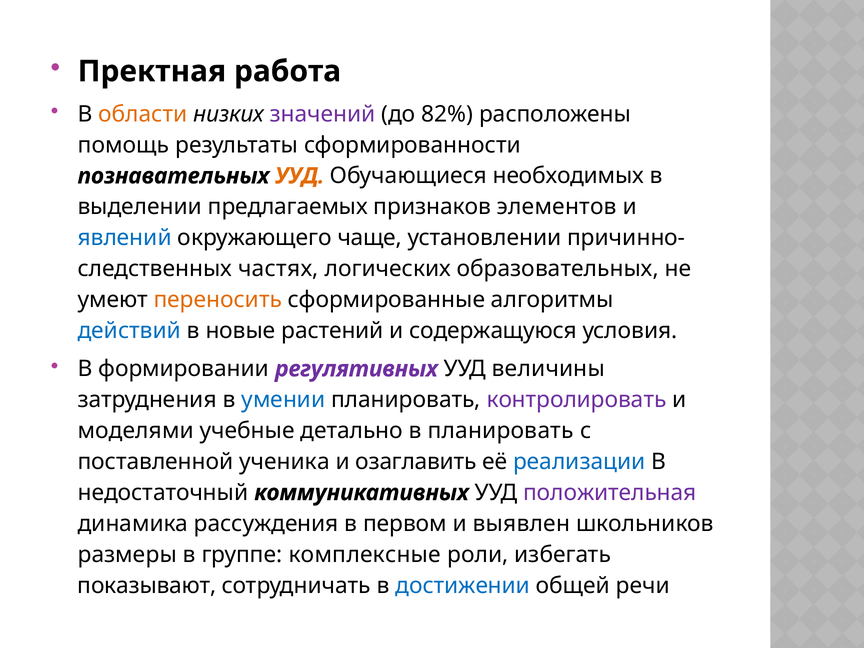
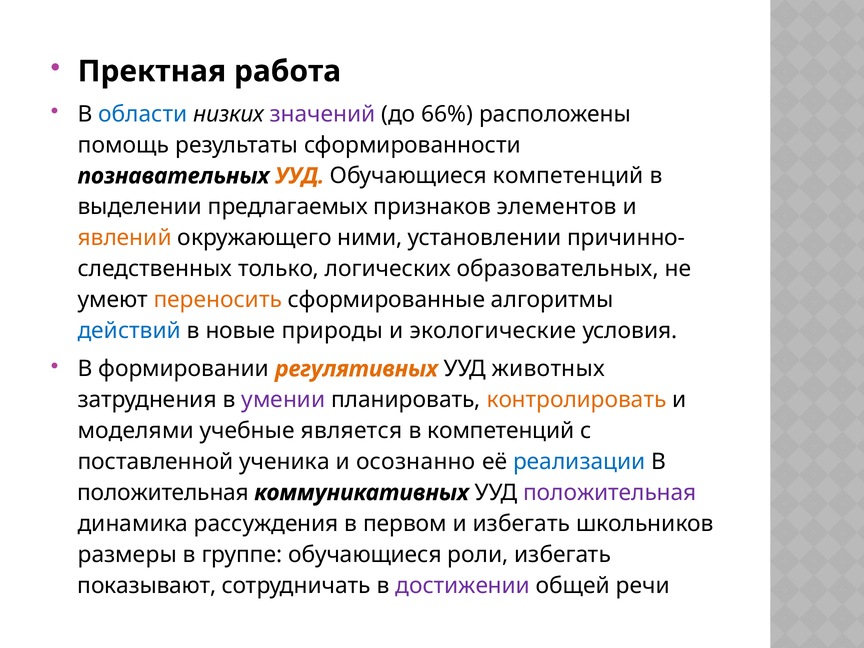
области colour: orange -> blue
82%: 82% -> 66%
Обучающиеся необходимых: необходимых -> компетенций
явлений colour: blue -> orange
чаще: чаще -> ними
частях: частях -> только
растений: растений -> природы
содержащуюся: содержащуюся -> экологические
регулятивных colour: purple -> orange
величины: величины -> животных
умении colour: blue -> purple
контролировать colour: purple -> orange
детально: детально -> является
в планировать: планировать -> компетенций
озаглавить: озаглавить -> осознанно
недостаточный at (163, 493): недостаточный -> положительная
и выявлен: выявлен -> избегать
группе комплексные: комплексные -> обучающиеся
достижении colour: blue -> purple
